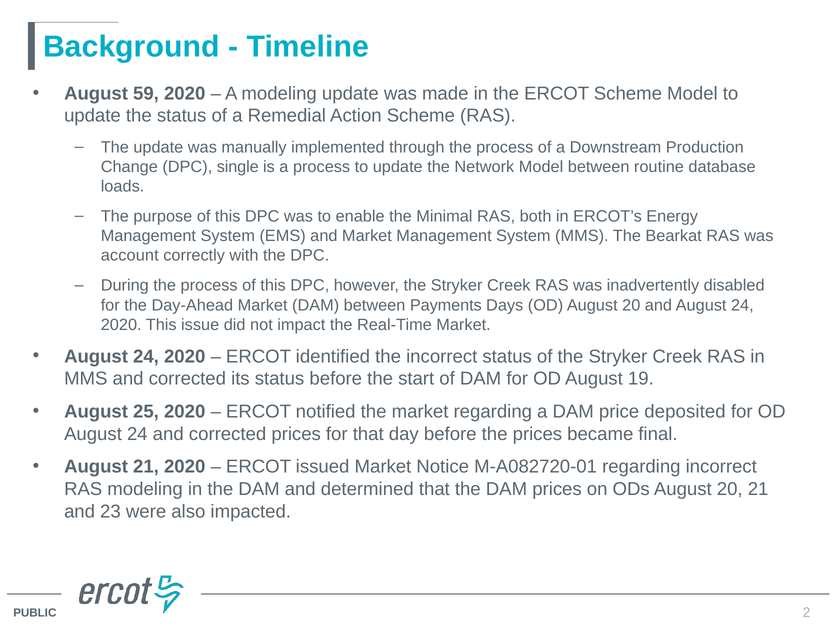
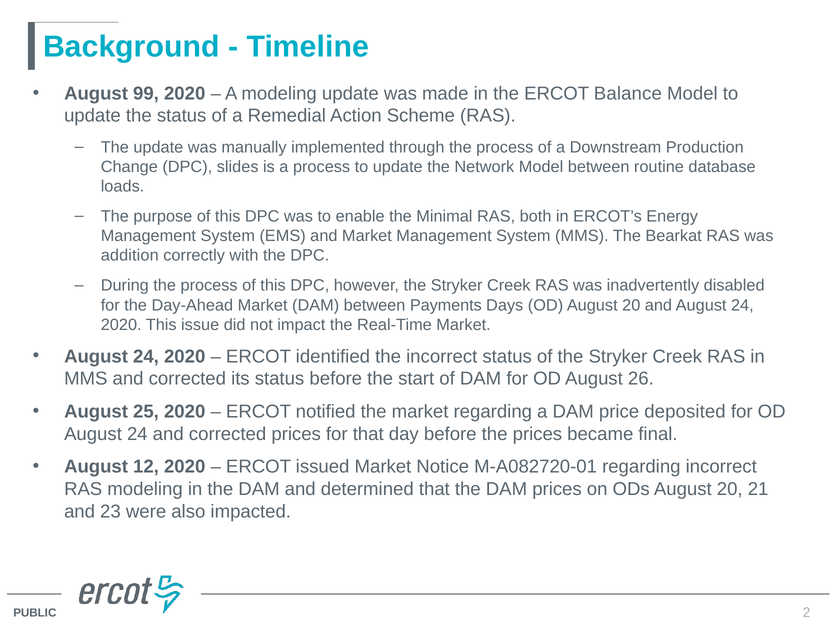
59: 59 -> 99
ERCOT Scheme: Scheme -> Balance
single: single -> slides
account: account -> addition
19: 19 -> 26
August 21: 21 -> 12
